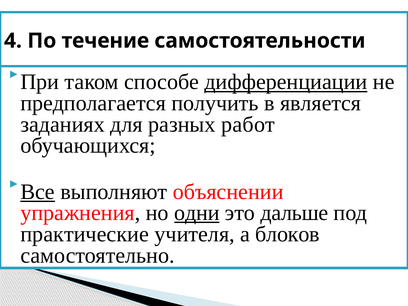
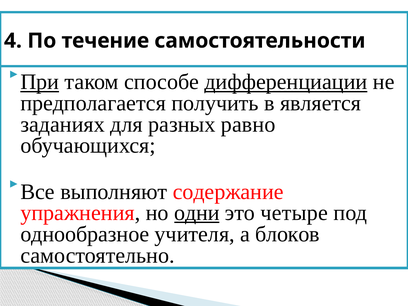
При underline: none -> present
работ: работ -> равно
Все underline: present -> none
объяснении: объяснении -> содержание
дальше: дальше -> четыре
практические: практические -> однообразное
